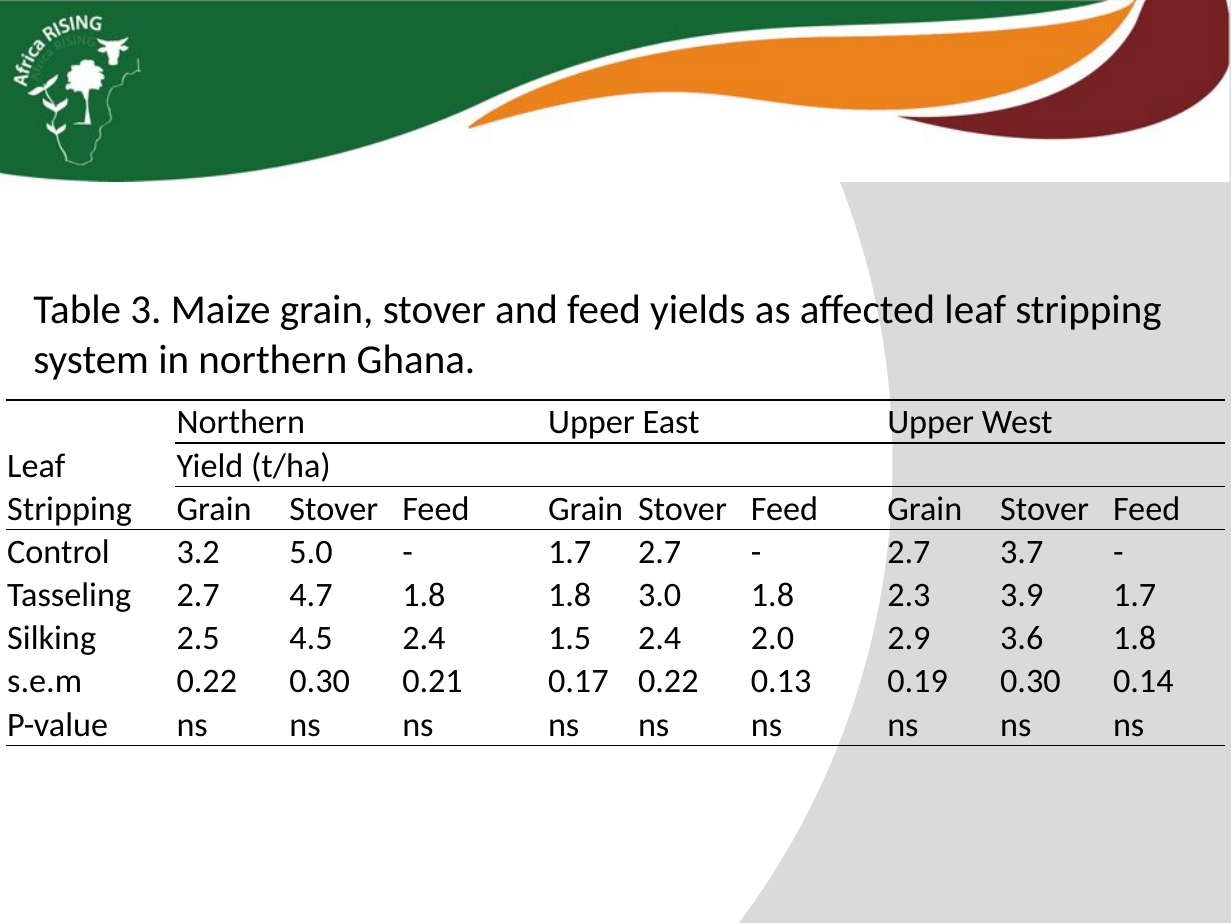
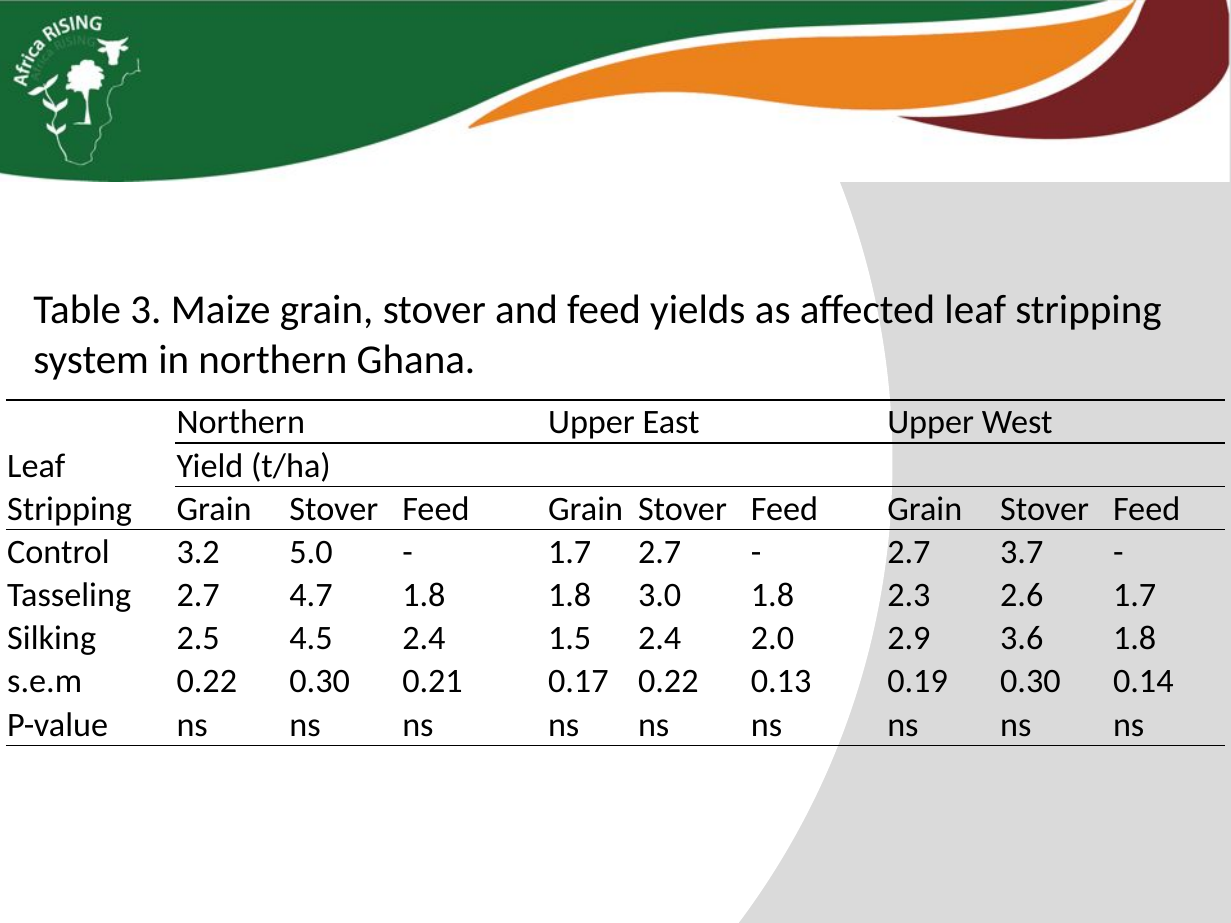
3.9: 3.9 -> 2.6
